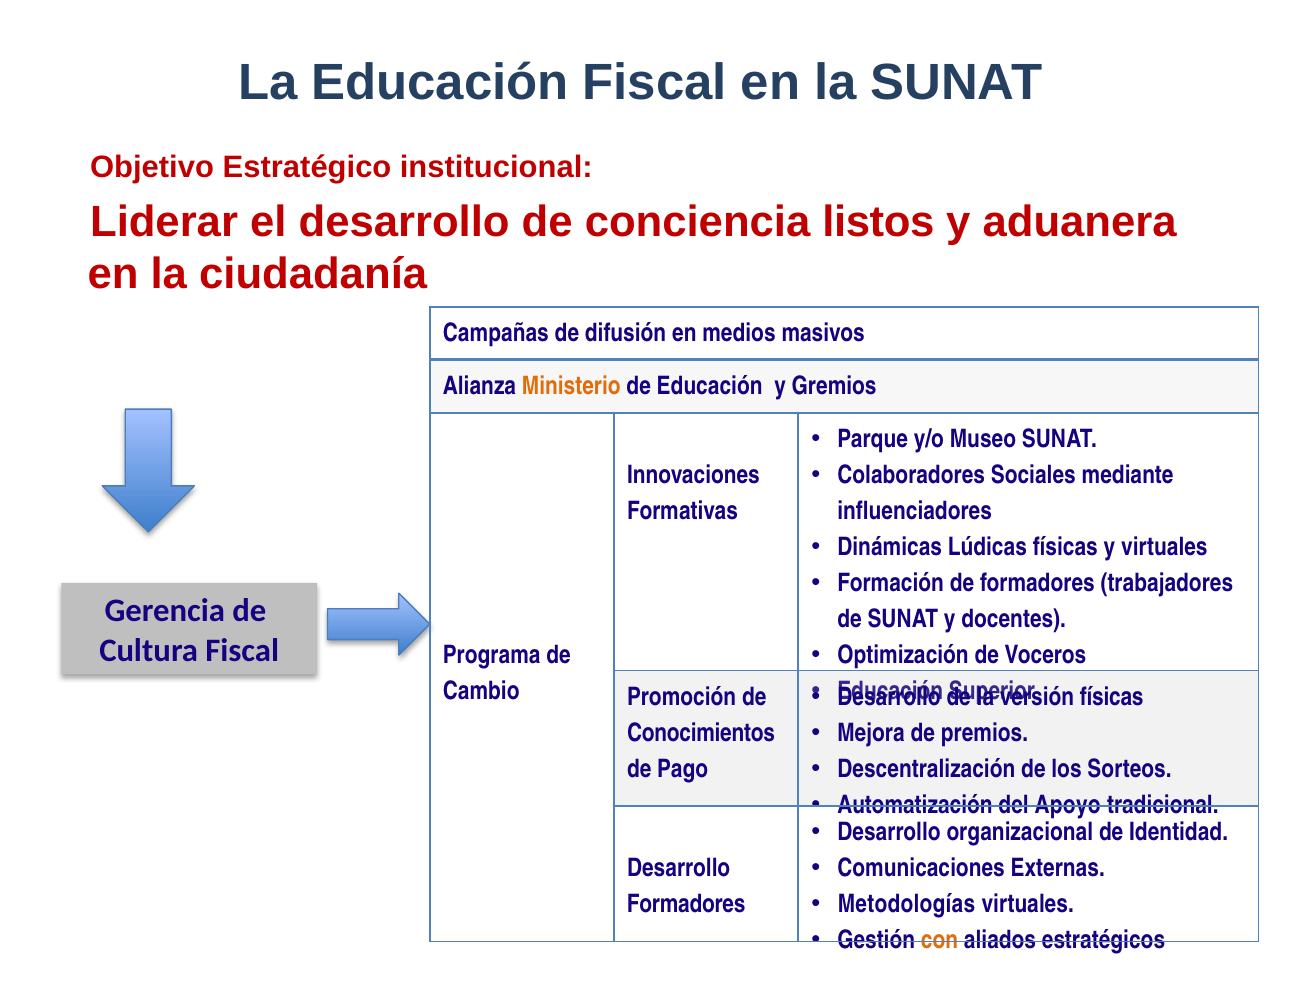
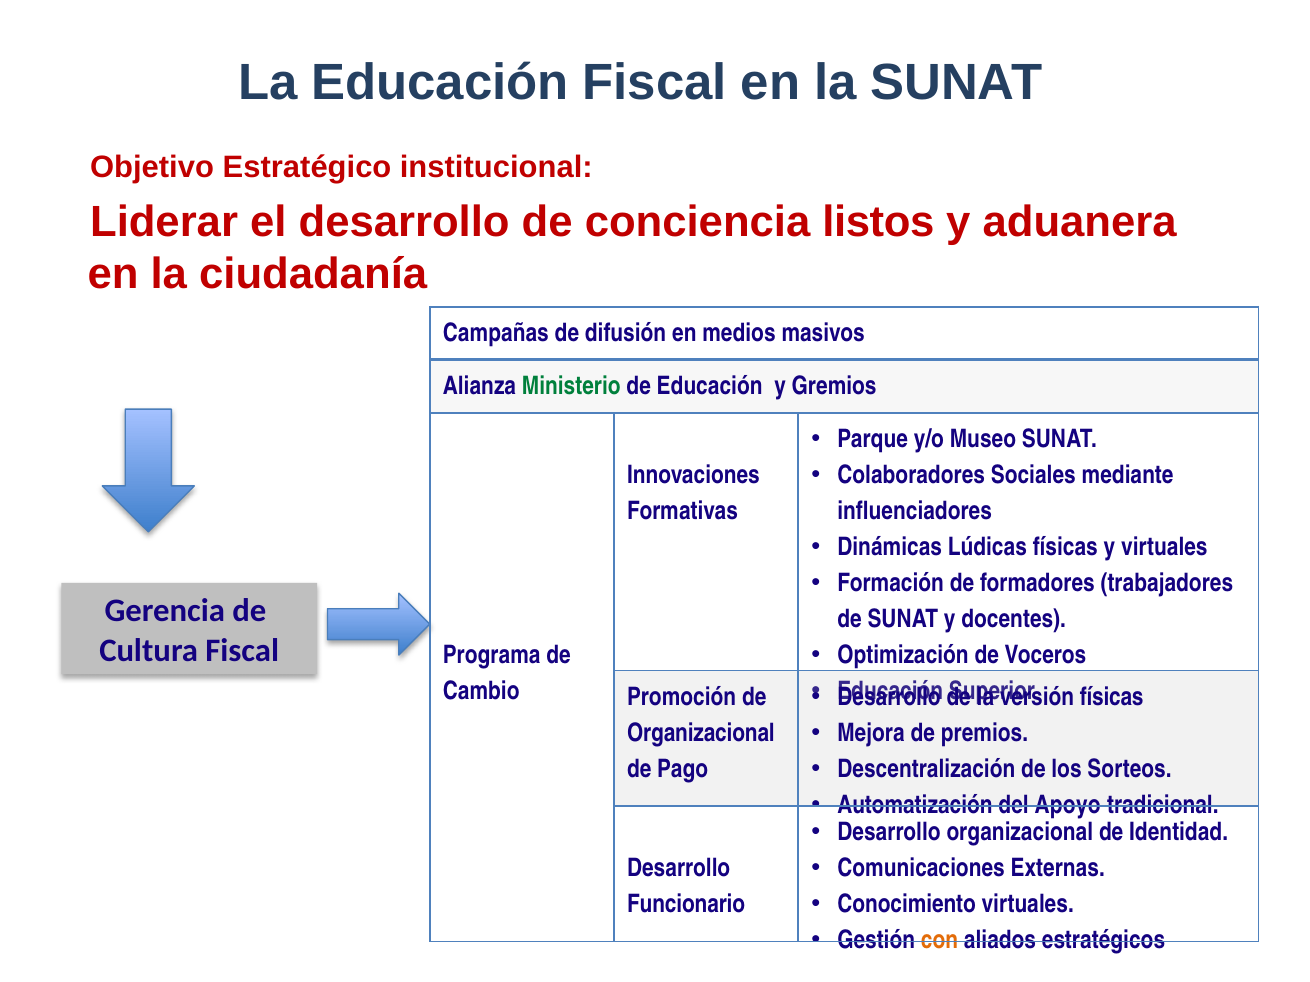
Ministerio colour: orange -> green
Conocimientos at (701, 733): Conocimientos -> Organizacional
Metodologías: Metodologías -> Conocimiento
Formadores at (686, 905): Formadores -> Funcionario
